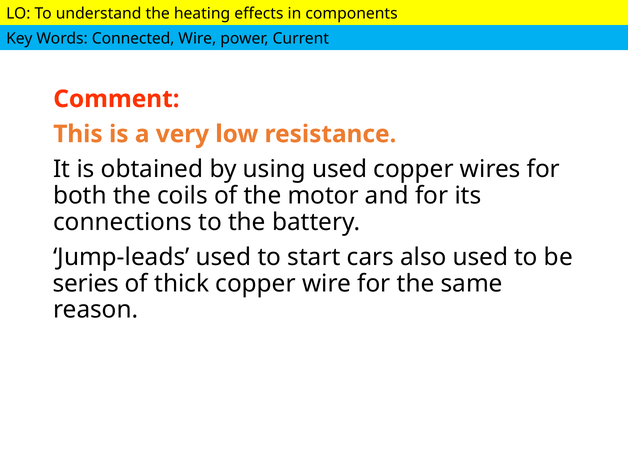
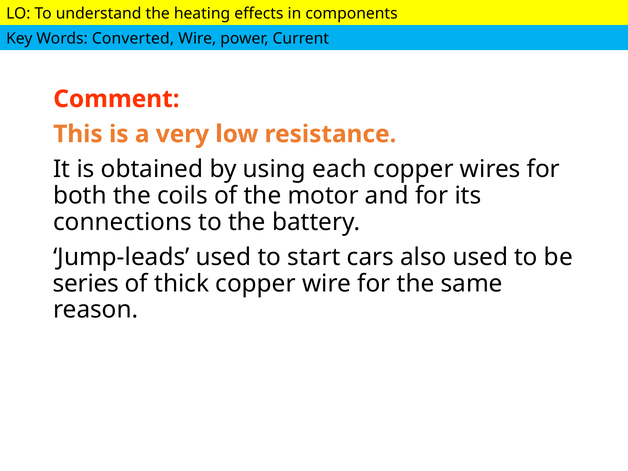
Connected: Connected -> Converted
using used: used -> each
